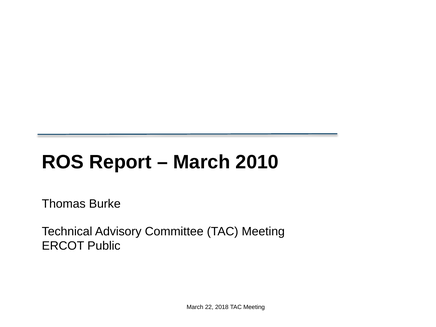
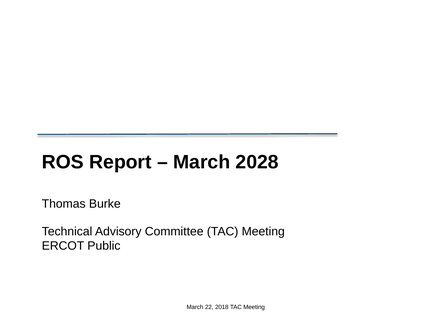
2010: 2010 -> 2028
